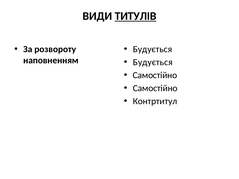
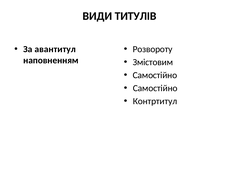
ТИТУЛІВ underline: present -> none
розвороту: розвороту -> авантитул
Будується at (153, 49): Будується -> Розвороту
Будується at (153, 62): Будується -> Змістовим
